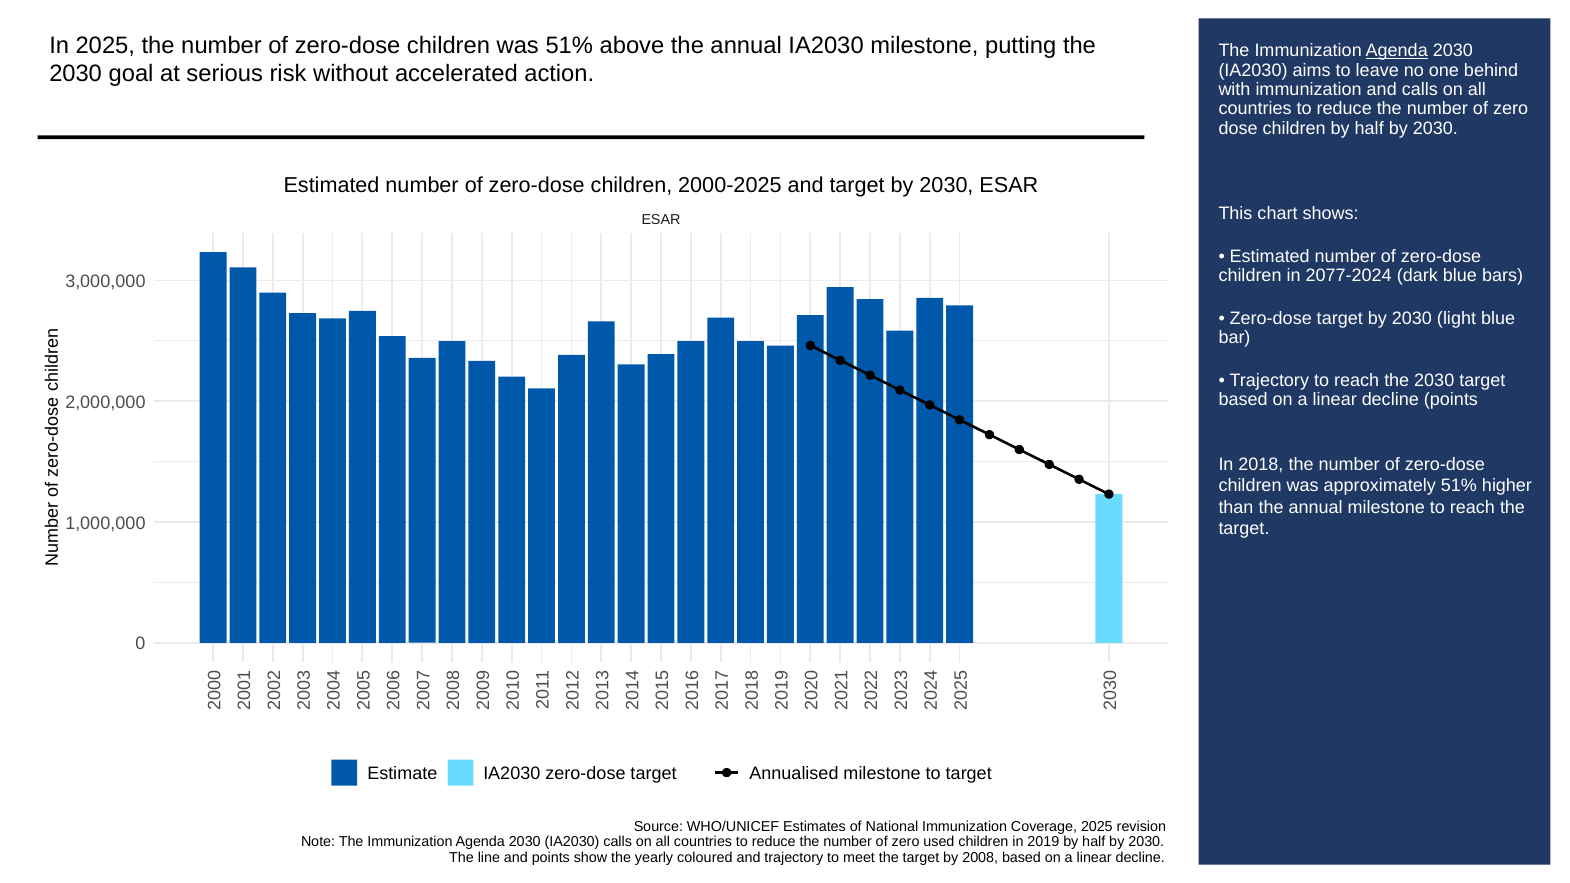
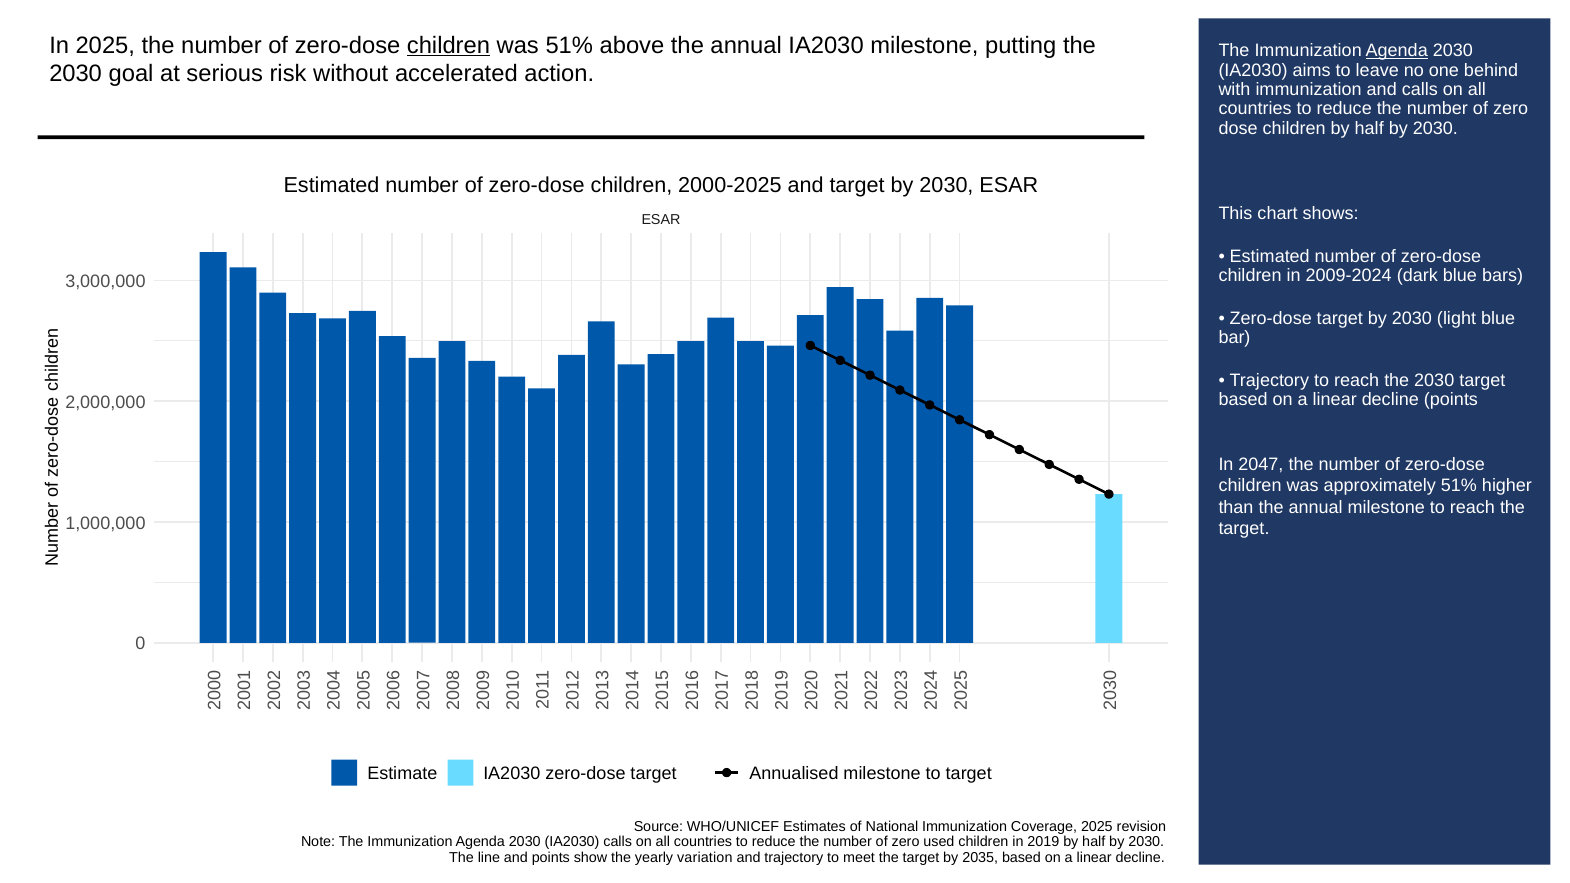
children at (448, 45) underline: none -> present
2077-2024: 2077-2024 -> 2009-2024
2018: 2018 -> 2047
coloured: coloured -> variation
2008: 2008 -> 2035
